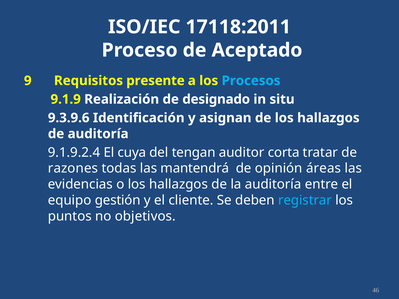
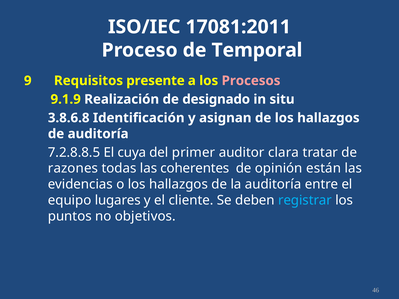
17118:2011: 17118:2011 -> 17081:2011
Aceptado: Aceptado -> Temporal
Procesos colour: light blue -> pink
9.3.9.6: 9.3.9.6 -> 3.8.6.8
9.1.9.2.4: 9.1.9.2.4 -> 7.2.8.8.5
tengan: tengan -> primer
corta: corta -> clara
mantendrá: mantendrá -> coherentes
áreas: áreas -> están
gestión: gestión -> lugares
